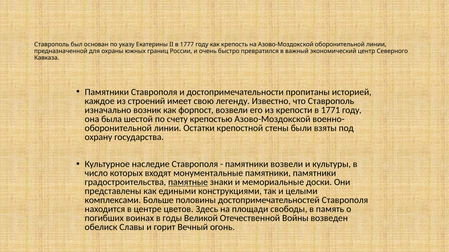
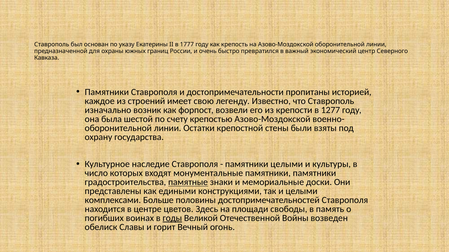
1771: 1771 -> 1277
памятники возвели: возвели -> целыми
годы underline: none -> present
